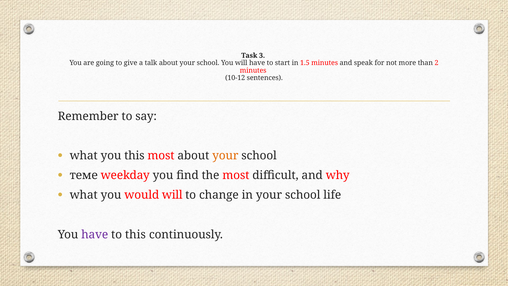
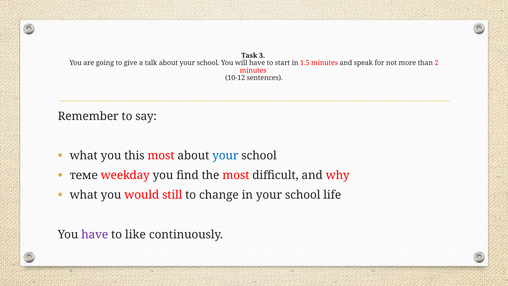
your at (225, 156) colour: orange -> blue
would will: will -> still
to this: this -> like
